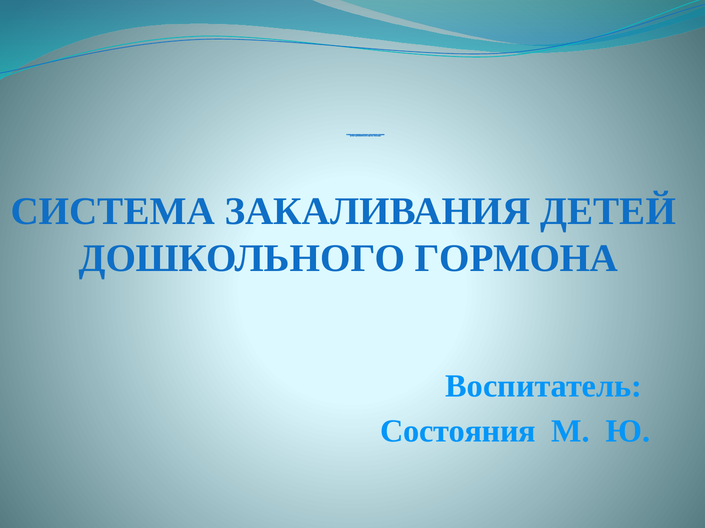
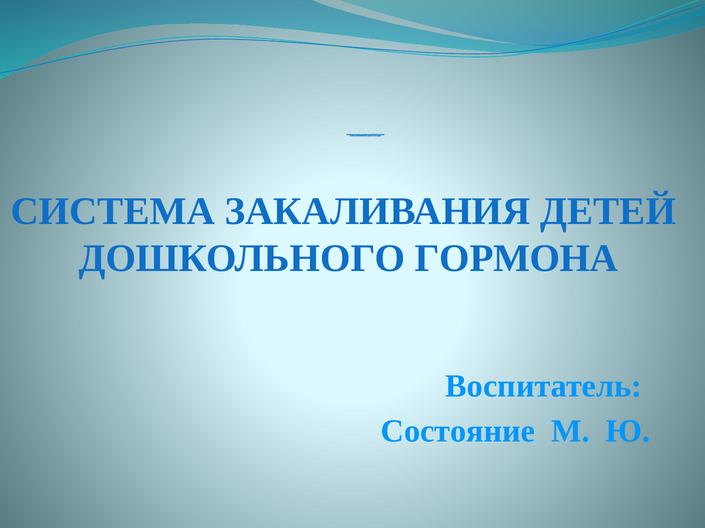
Состояния: Состояния -> Состояние
